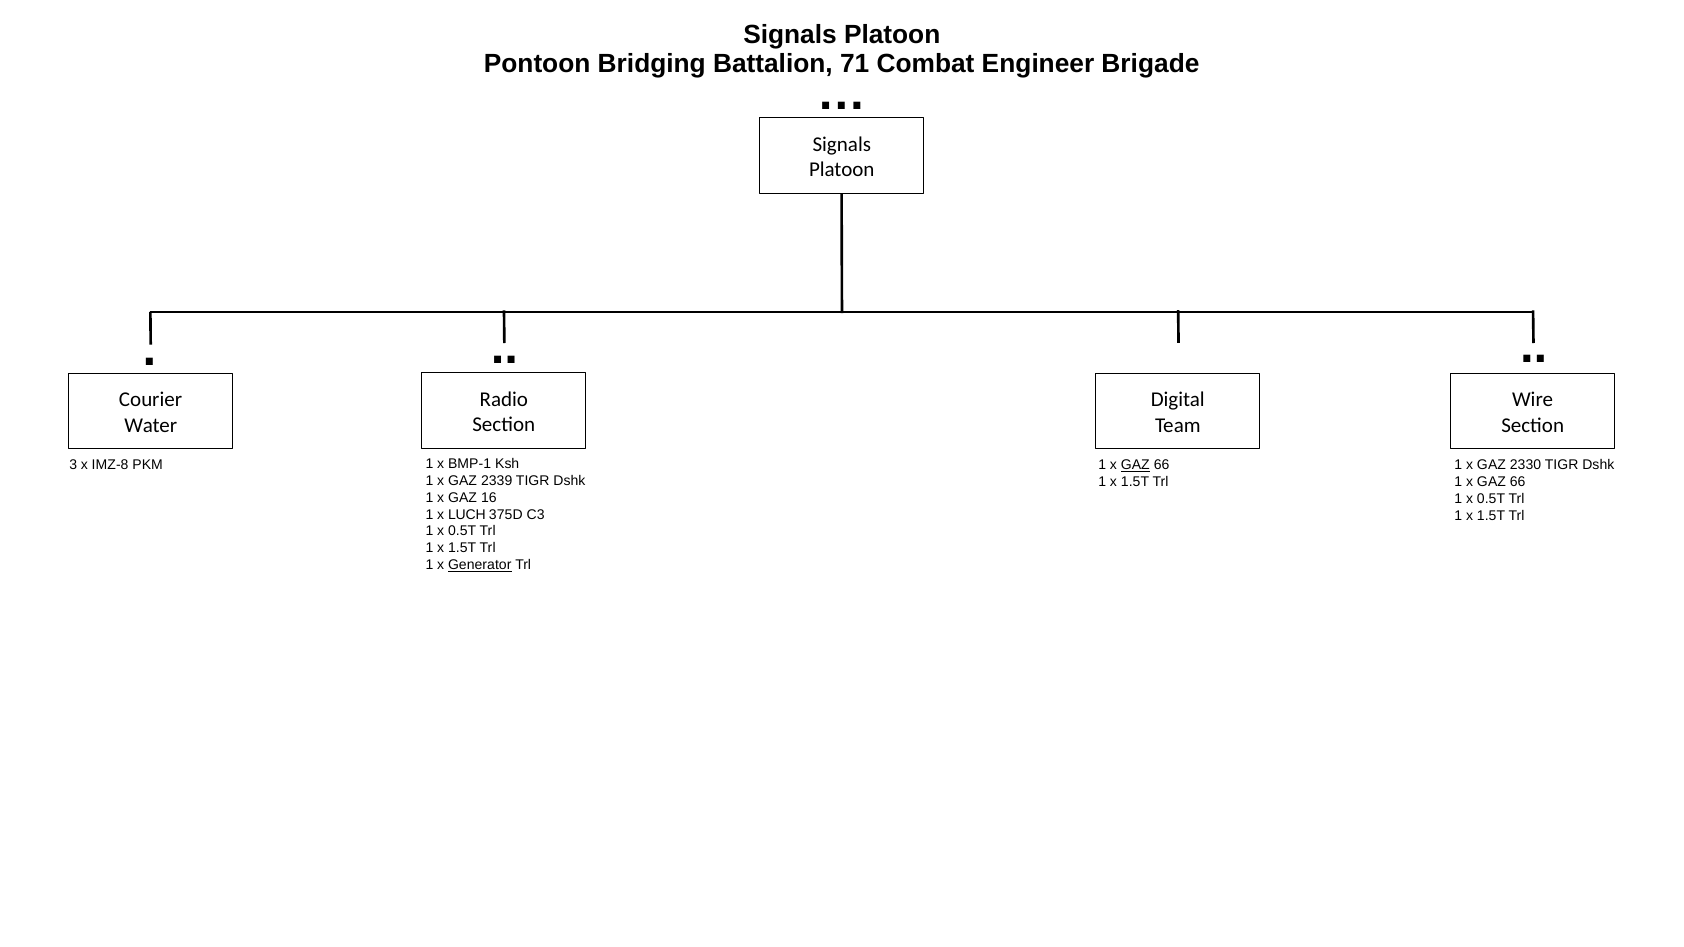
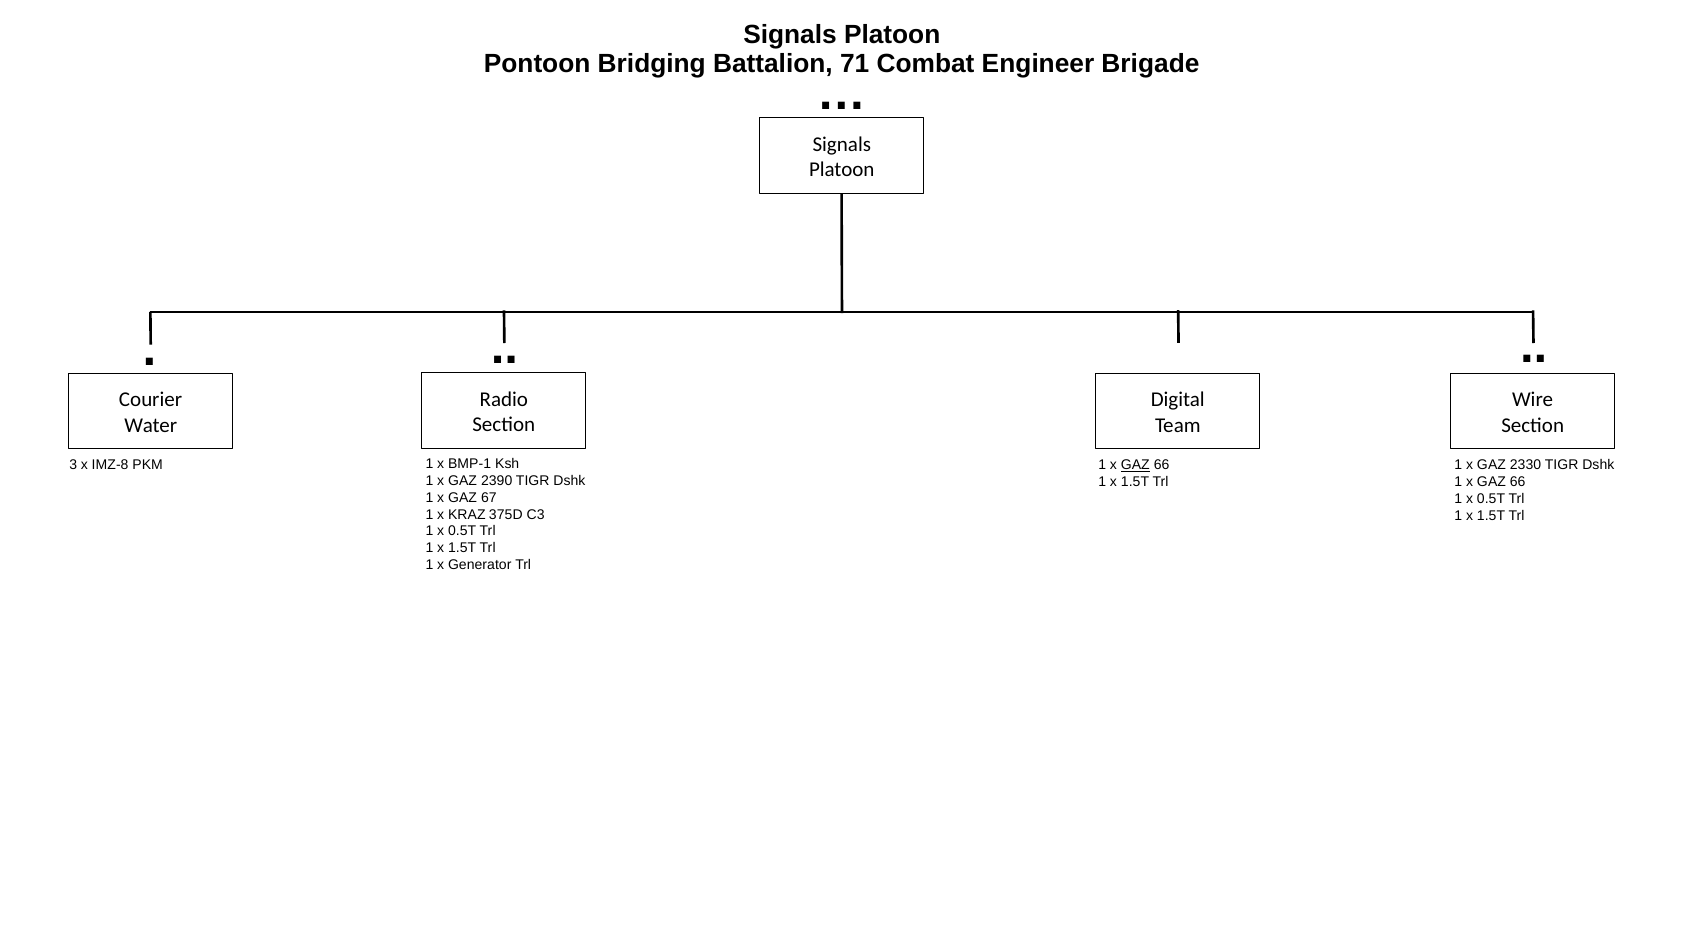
2339: 2339 -> 2390
16: 16 -> 67
LUCH: LUCH -> KRAZ
Generator underline: present -> none
